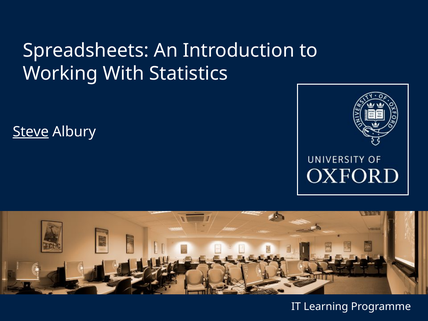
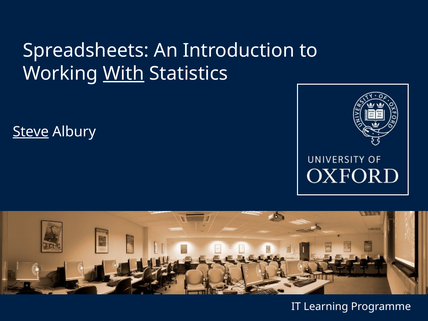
With underline: none -> present
